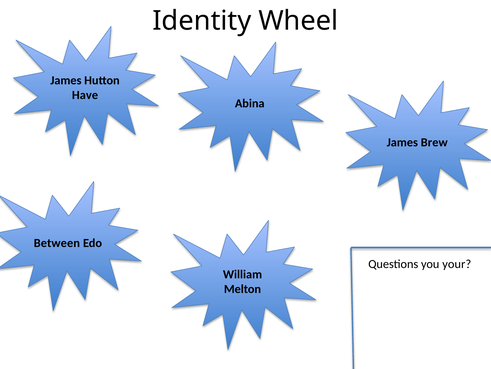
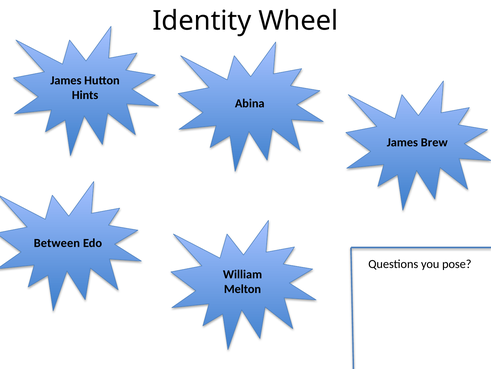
Have: Have -> Hints
your: your -> pose
